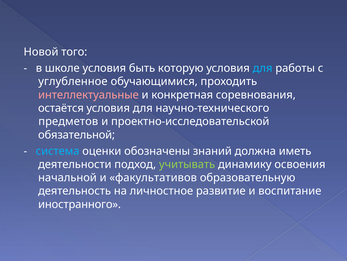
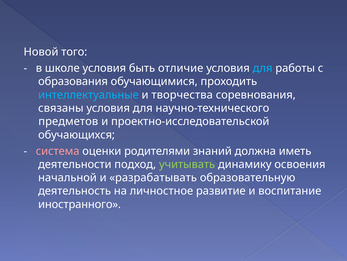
которую: которую -> отличие
углубленное: углубленное -> образования
интеллектуальные colour: pink -> light blue
конкретная: конкретная -> творчества
остаётся: остаётся -> связаны
обязательной: обязательной -> обучающихся
система colour: light blue -> pink
обозначены: обозначены -> родителями
факультативов: факультативов -> разрабатывать
